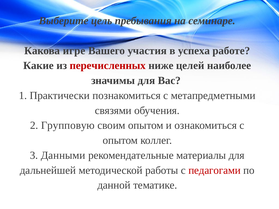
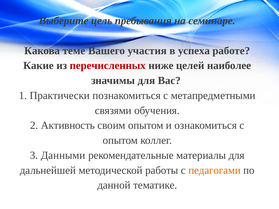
игре: игре -> теме
Групповую: Групповую -> Активность
педагогами colour: red -> orange
